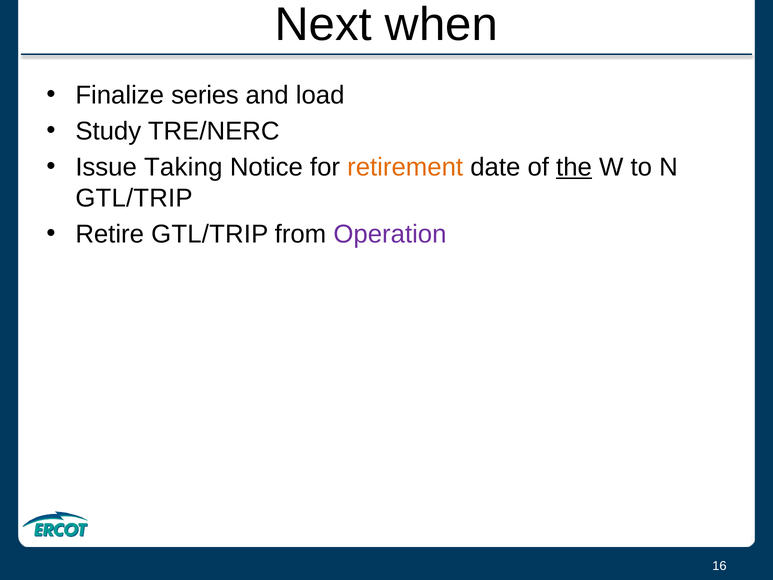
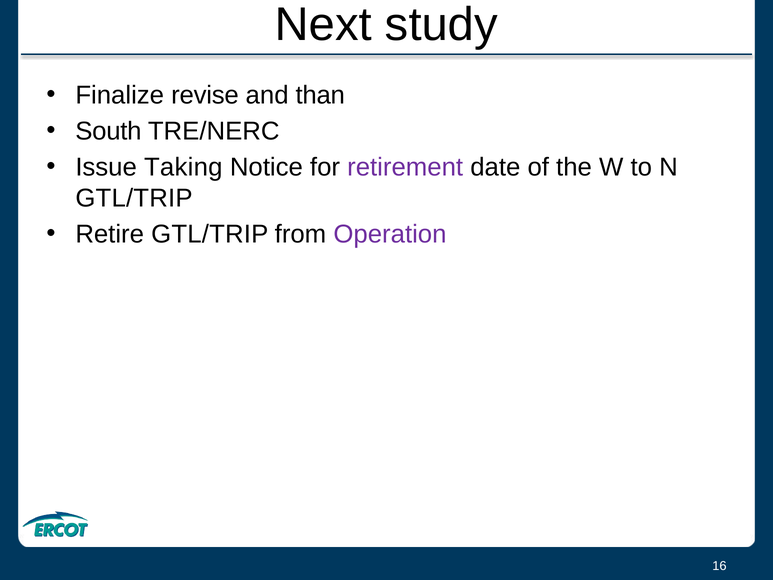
when: when -> study
series: series -> revise
load: load -> than
Study: Study -> South
retirement colour: orange -> purple
the underline: present -> none
